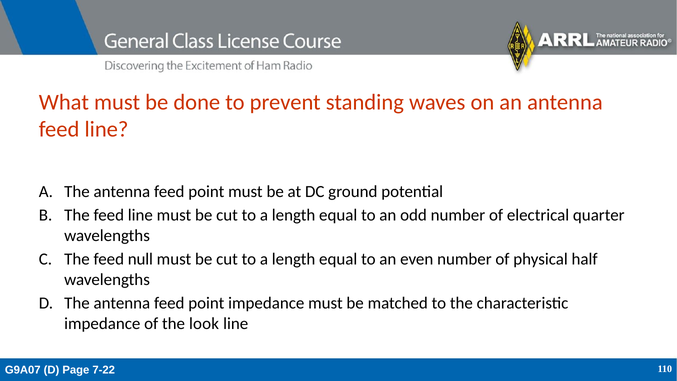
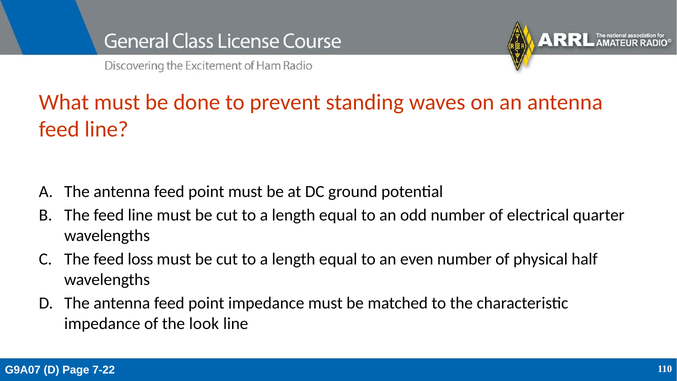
null: null -> loss
